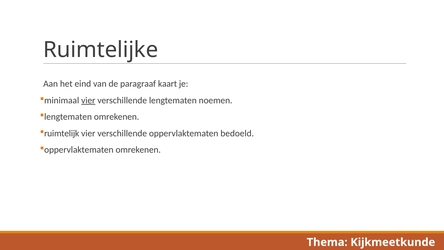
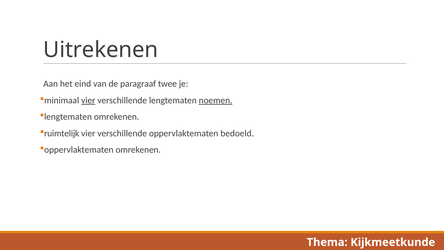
Ruimtelijke: Ruimtelijke -> Uitrekenen
kaart: kaart -> twee
noemen underline: none -> present
